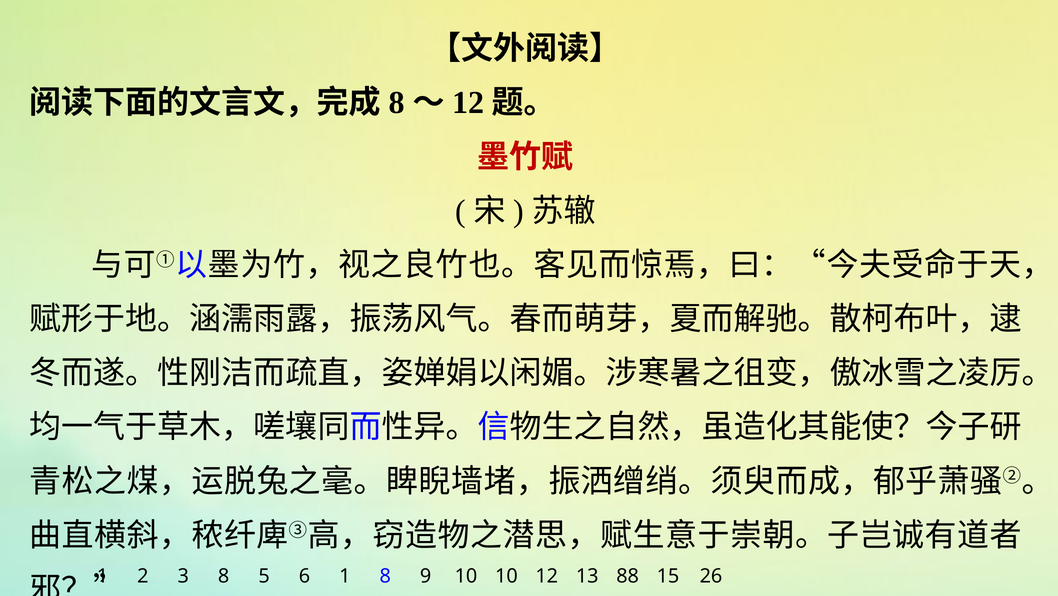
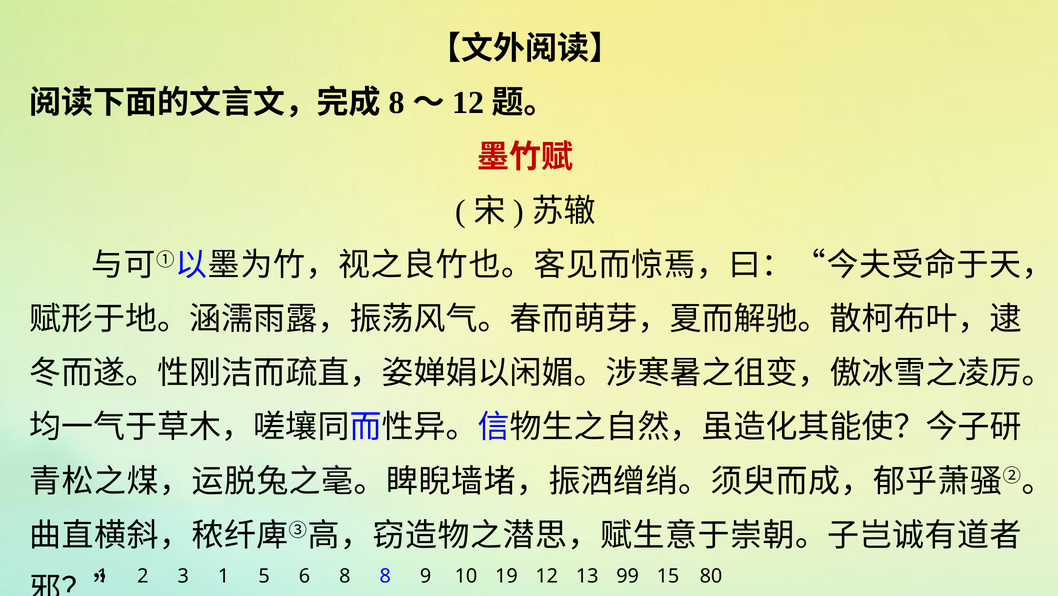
3 8: 8 -> 1
6 1: 1 -> 8
10 10: 10 -> 19
88: 88 -> 99
26: 26 -> 80
